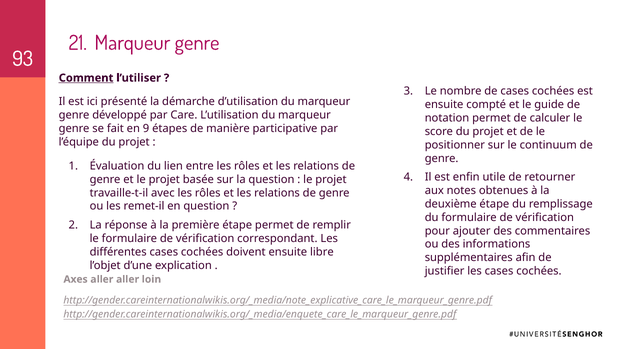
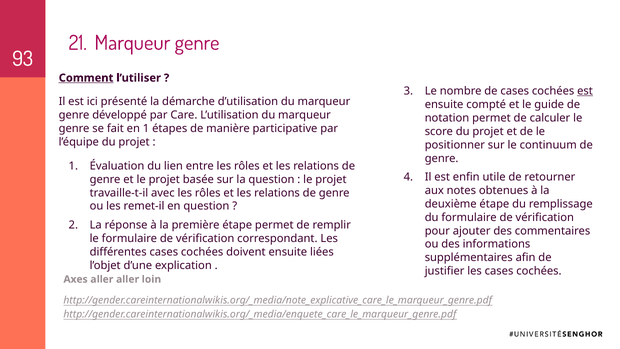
est at (585, 91) underline: none -> present
en 9: 9 -> 1
libre: libre -> liées
